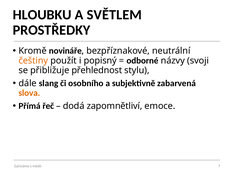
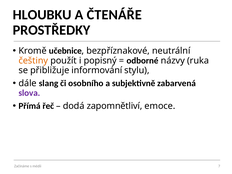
SVĚTLEM: SVĚTLEM -> ČTENÁŘE
novináře: novináře -> učebnice
svoji: svoji -> ruka
přehlednost: přehlednost -> informování
slova colour: orange -> purple
